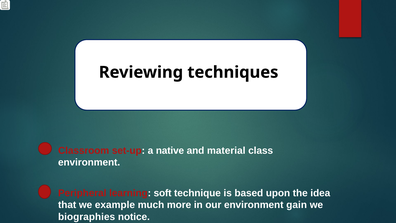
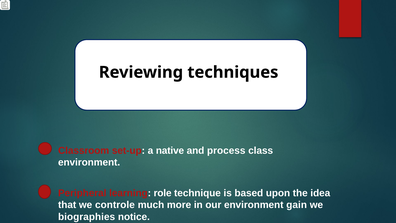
material: material -> process
soft: soft -> role
example: example -> controle
